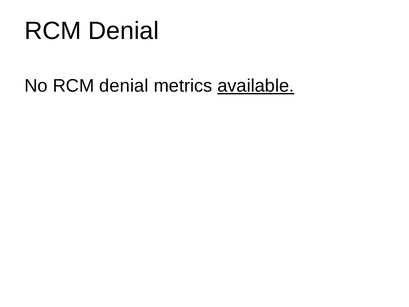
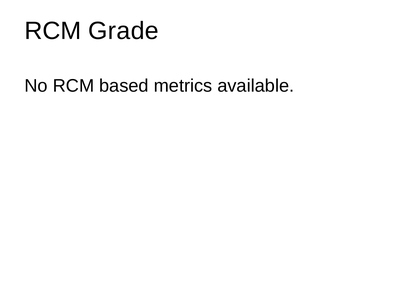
Denial at (124, 31): Denial -> Grade
No RCM denial: denial -> based
available underline: present -> none
